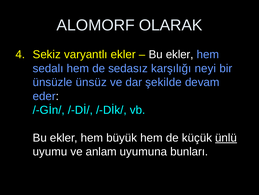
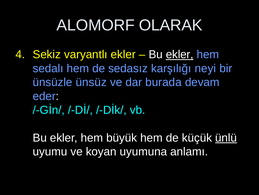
ekler at (180, 54) underline: none -> present
şekilde: şekilde -> burada
anlam: anlam -> koyan
bunları: bunları -> anlamı
